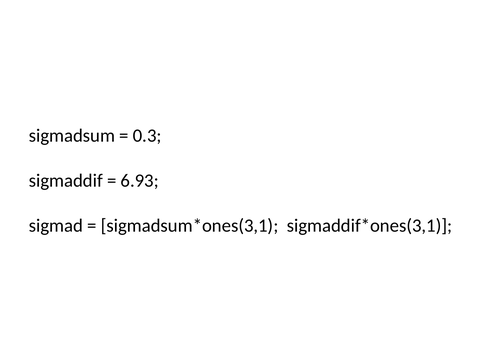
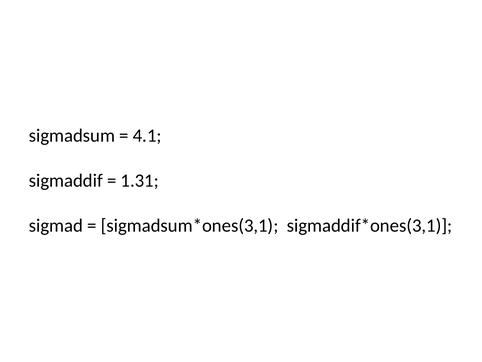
0.3: 0.3 -> 4.1
6.93: 6.93 -> 1.31
